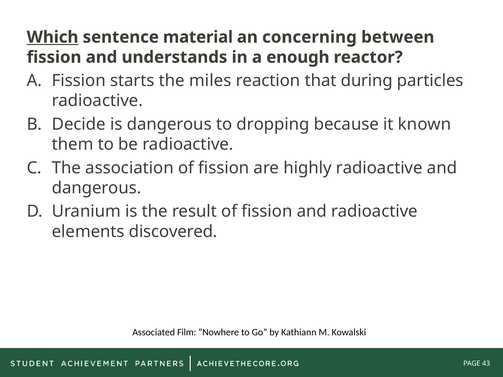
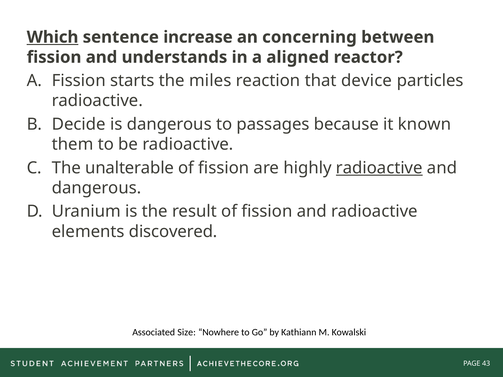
material: material -> increase
enough: enough -> aligned
during: during -> device
dropping: dropping -> passages
association: association -> unalterable
radioactive at (379, 168) underline: none -> present
Film: Film -> Size
